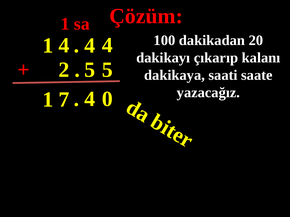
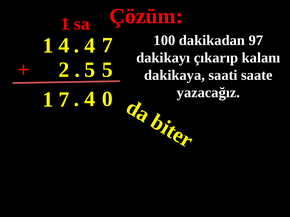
20: 20 -> 97
4 at (107, 45): 4 -> 7
